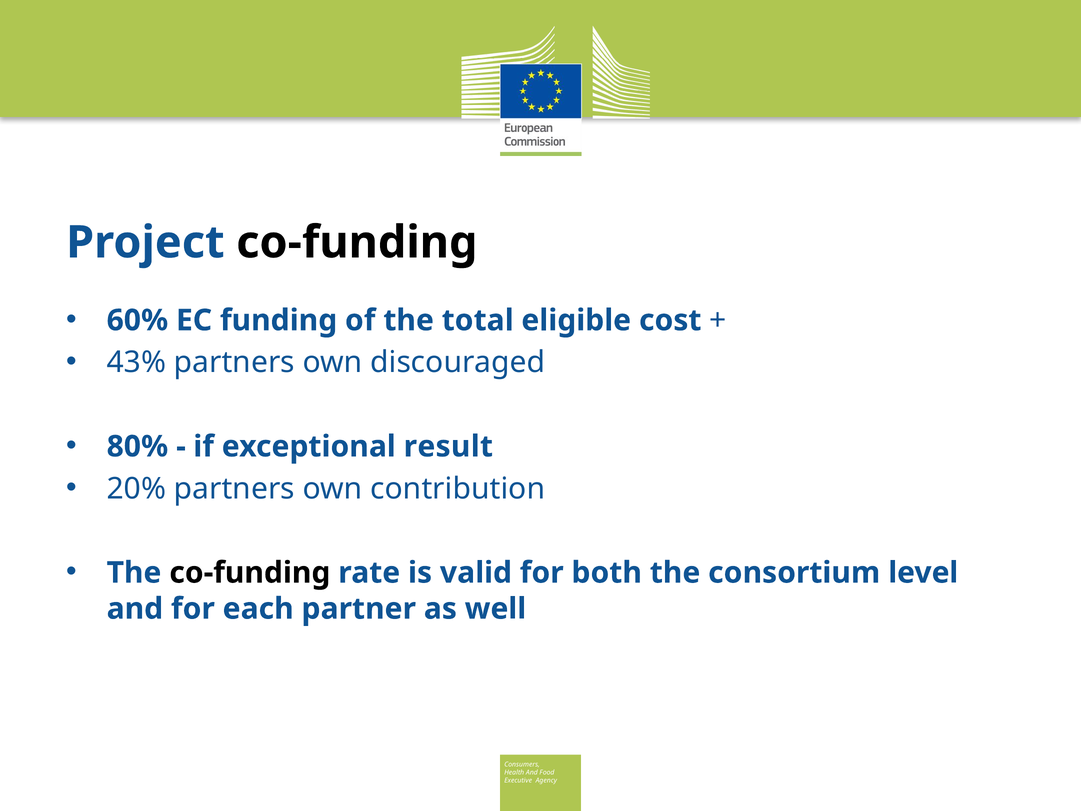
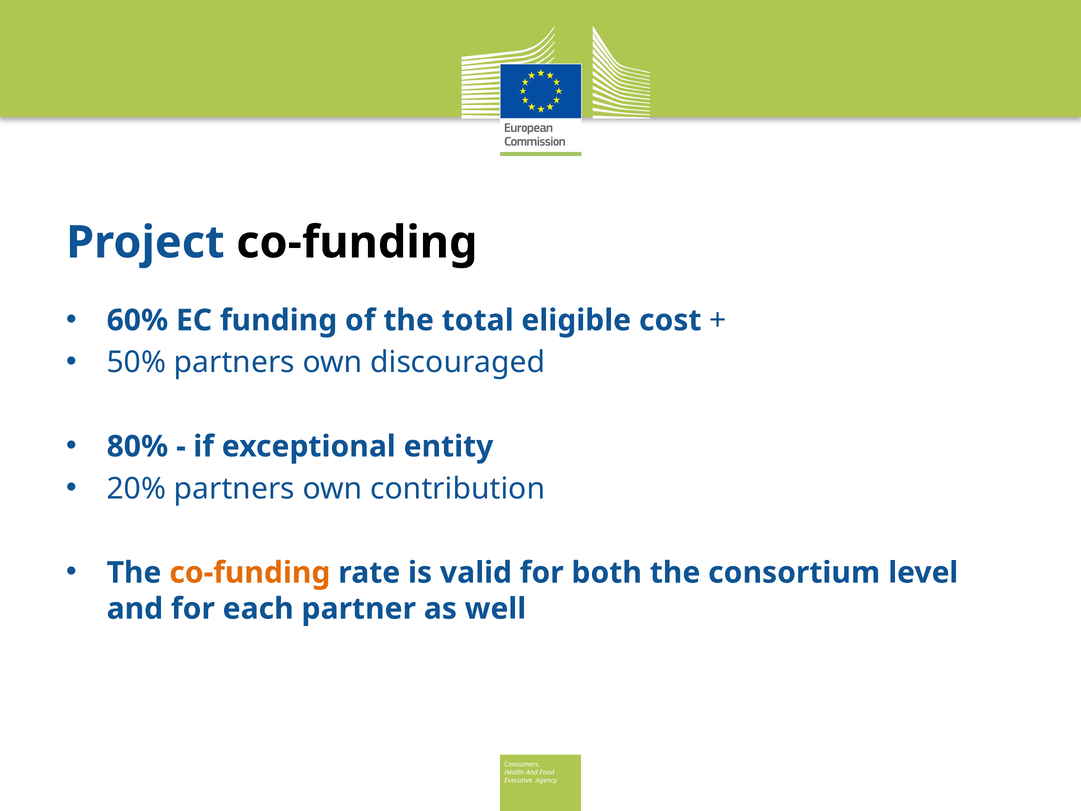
43%: 43% -> 50%
result: result -> entity
co-funding at (250, 573) colour: black -> orange
